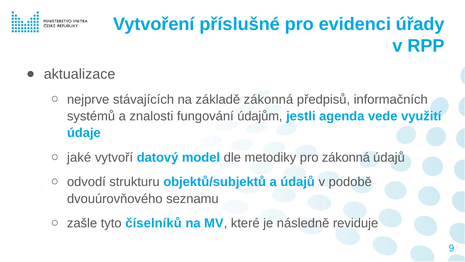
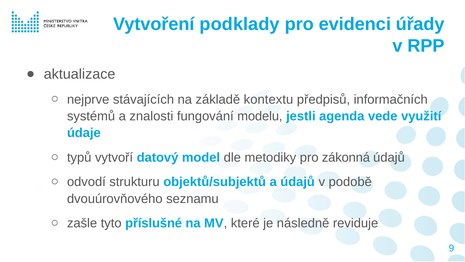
příslušné: příslušné -> podklady
základě zákonná: zákonná -> kontextu
údajům: údajům -> modelu
jaké: jaké -> typů
číselníků: číselníků -> příslušné
